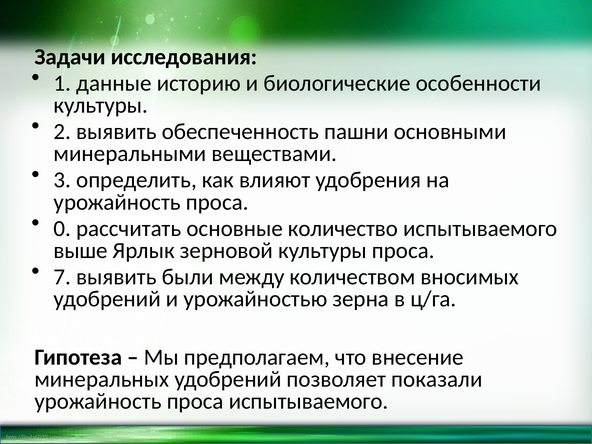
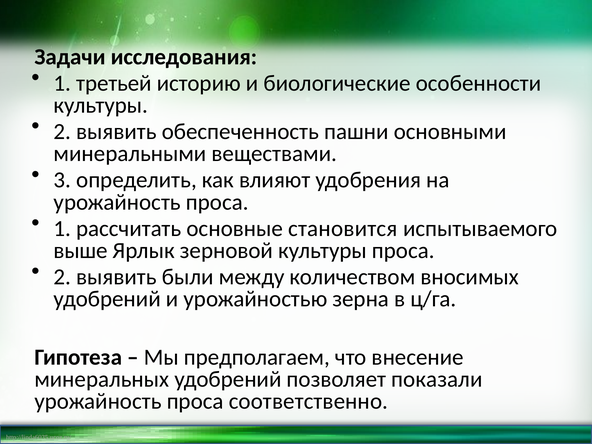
данные: данные -> третьей
0 at (62, 228): 0 -> 1
количество: количество -> становится
7 at (62, 277): 7 -> 2
проса испытываемого: испытываемого -> соответственно
